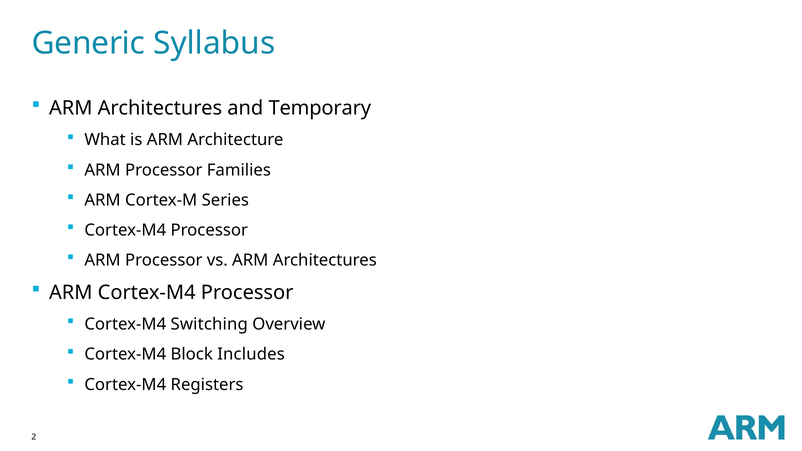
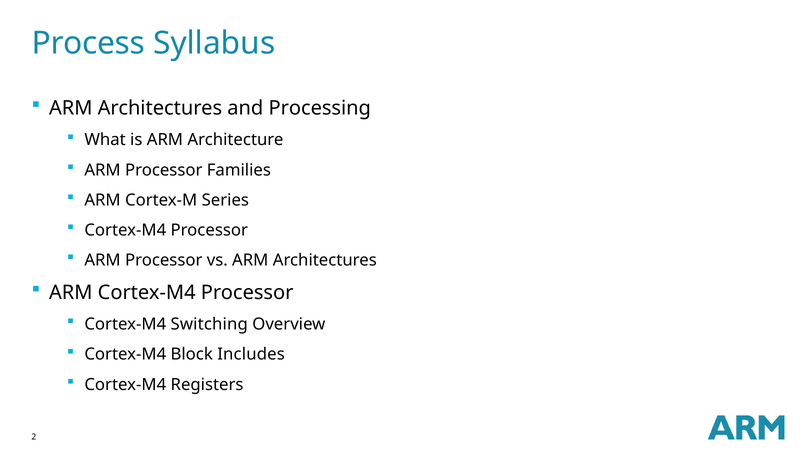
Generic: Generic -> Process
Temporary: Temporary -> Processing
